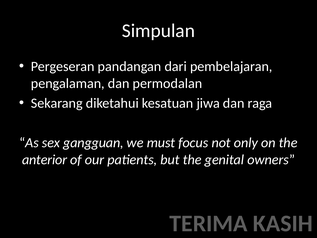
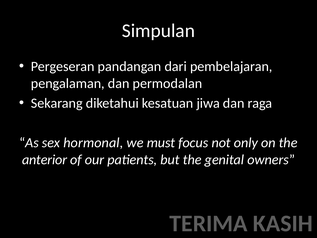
gangguan: gangguan -> hormonal
